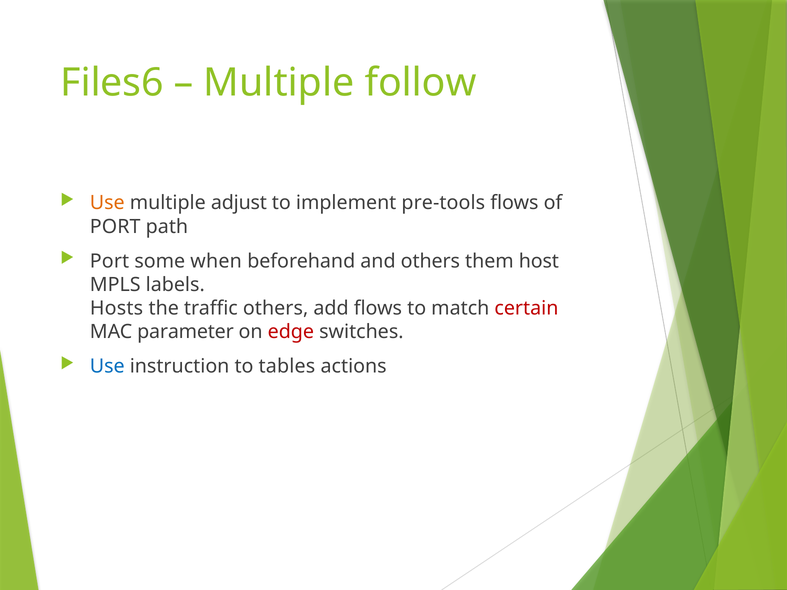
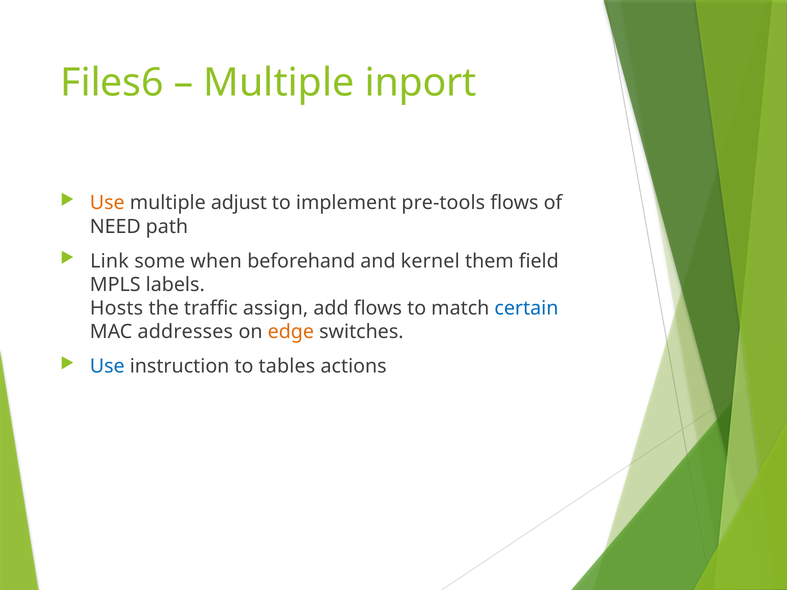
follow: follow -> inport
PORT at (115, 227): PORT -> NEED
Port at (110, 261): Port -> Link
and others: others -> kernel
host: host -> field
traffic others: others -> assign
certain colour: red -> blue
parameter: parameter -> addresses
edge colour: red -> orange
